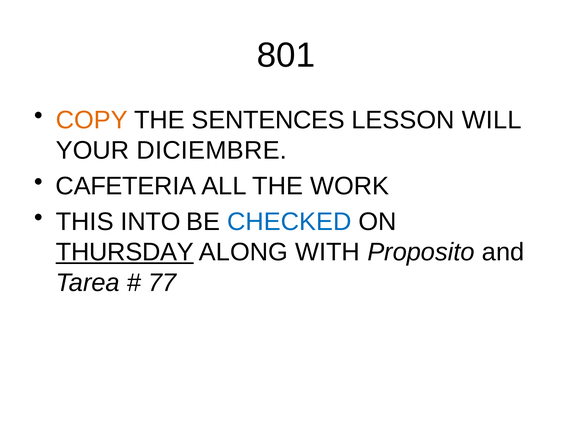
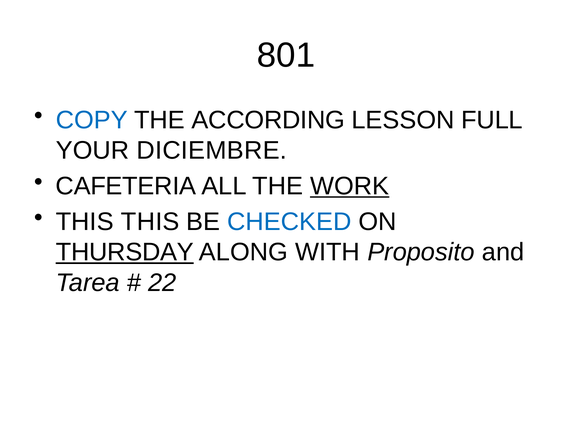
COPY colour: orange -> blue
SENTENCES: SENTENCES -> ACCORDING
WILL: WILL -> FULL
WORK underline: none -> present
THIS INTO: INTO -> THIS
77: 77 -> 22
